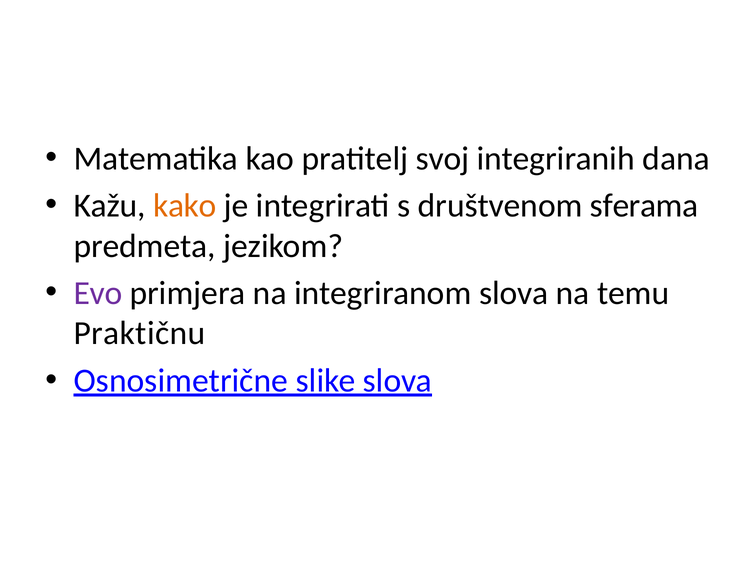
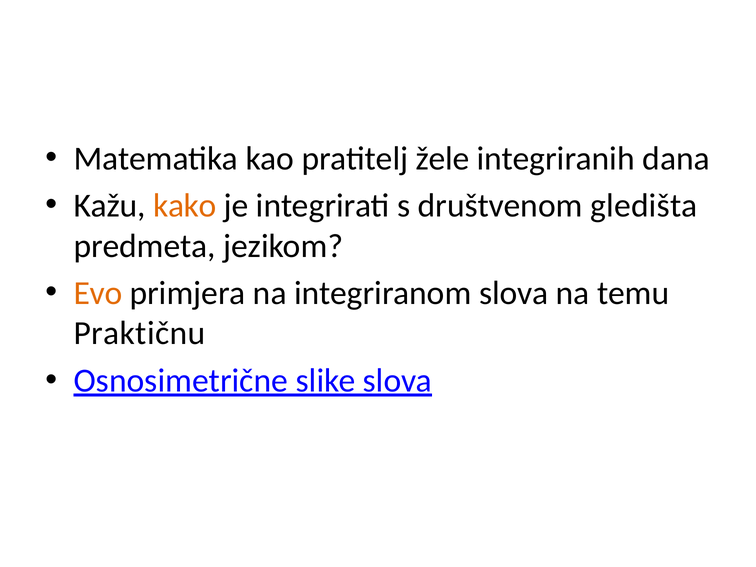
svoj: svoj -> žele
sferama: sferama -> gledišta
Evo colour: purple -> orange
